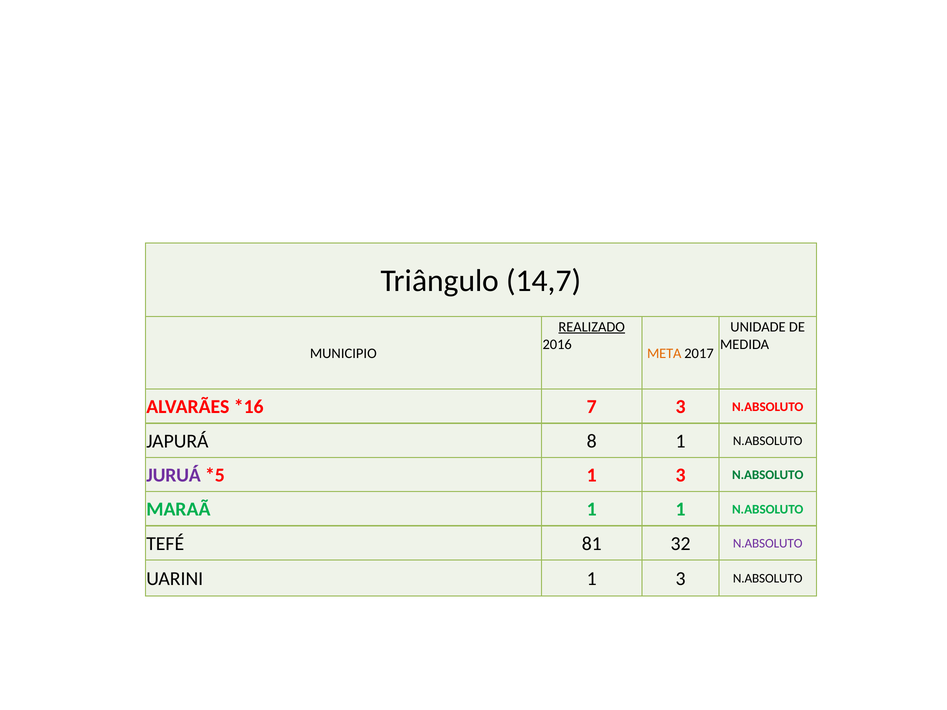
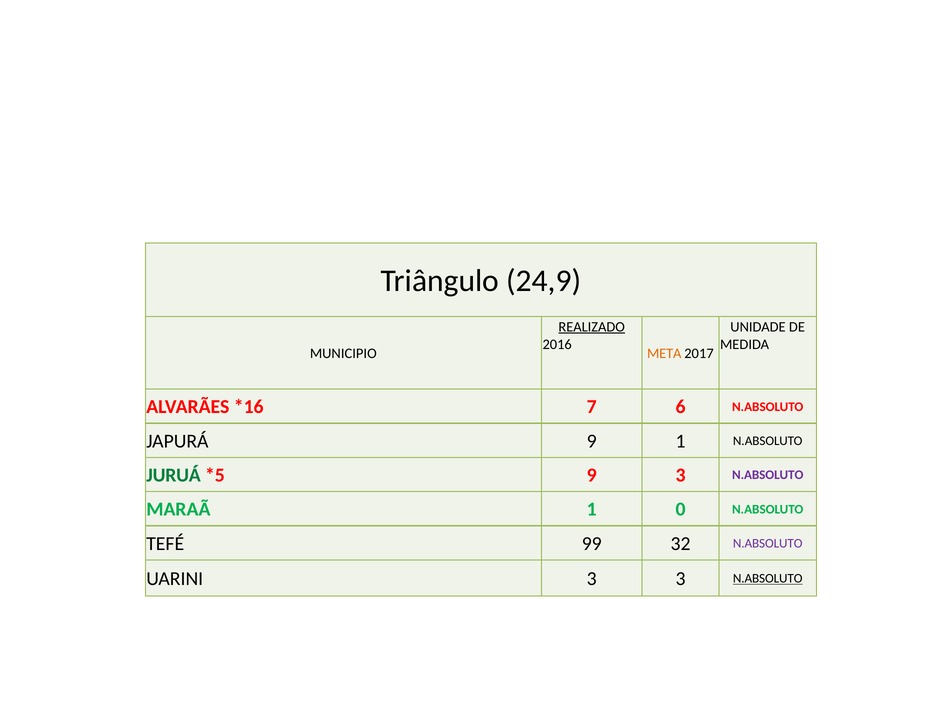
14,7: 14,7 -> 24,9
7 3: 3 -> 6
JAPURÁ 8: 8 -> 9
JURUÁ colour: purple -> green
1 at (592, 475): 1 -> 9
N.ABSOLUTO at (768, 475) colour: green -> purple
1 1: 1 -> 0
81: 81 -> 99
UARINI 1: 1 -> 3
N.ABSOLUTO at (768, 579) underline: none -> present
